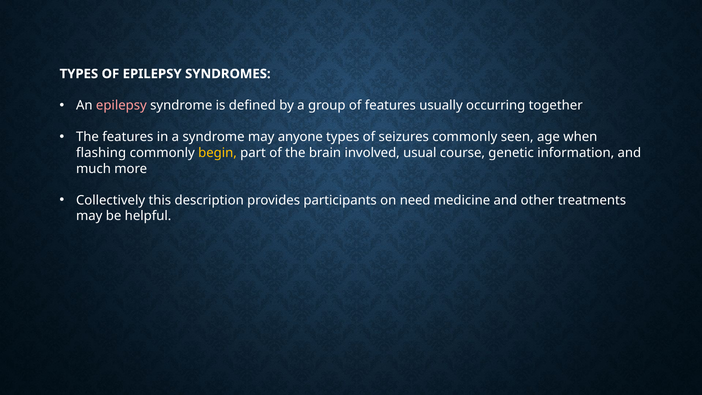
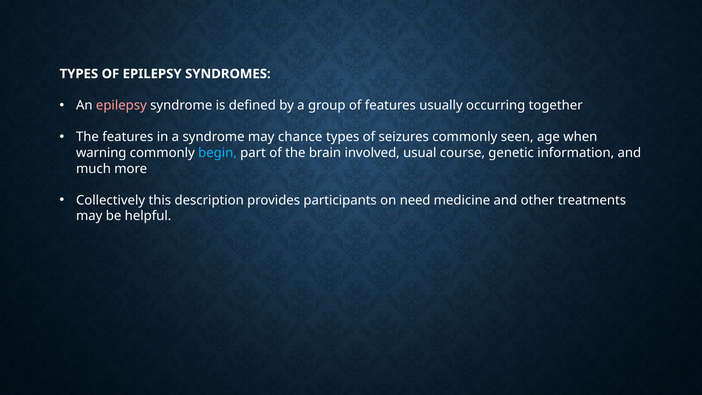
anyone: anyone -> chance
flashing: flashing -> warning
begin colour: yellow -> light blue
